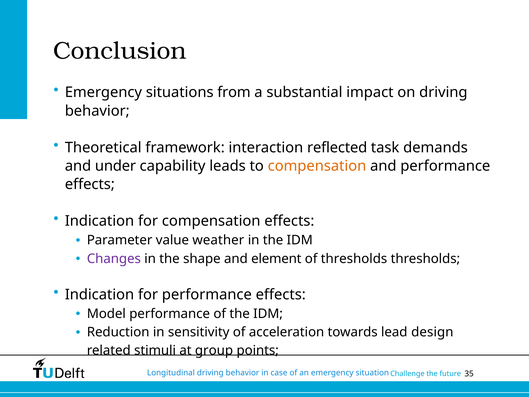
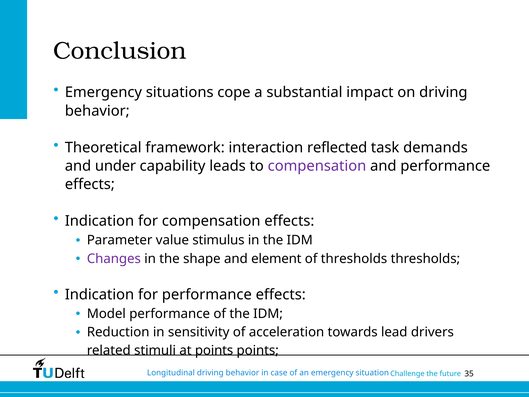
from: from -> cope
compensation at (317, 166) colour: orange -> purple
weather: weather -> stimulus
design: design -> drivers
at group: group -> points
